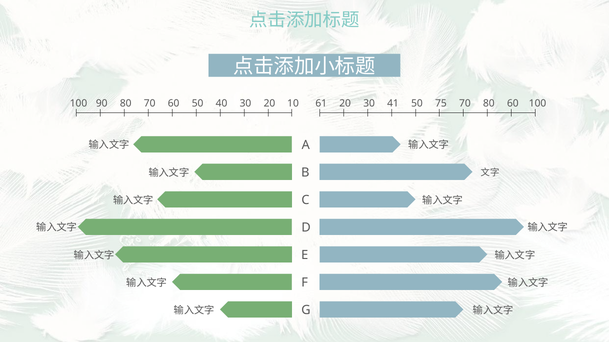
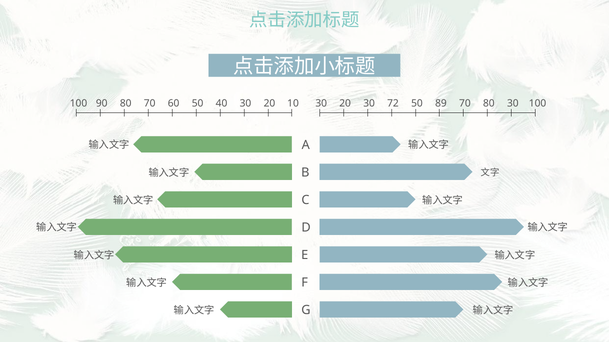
100 61: 61 -> 30
41: 41 -> 72
75: 75 -> 89
80 60: 60 -> 30
